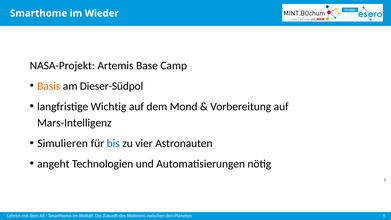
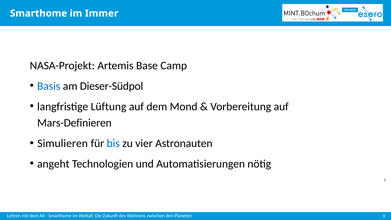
Wieder: Wieder -> Immer
Basis colour: orange -> blue
Wichtig: Wichtig -> Lüftung
Mars-Intelligenz: Mars-Intelligenz -> Mars-Definieren
